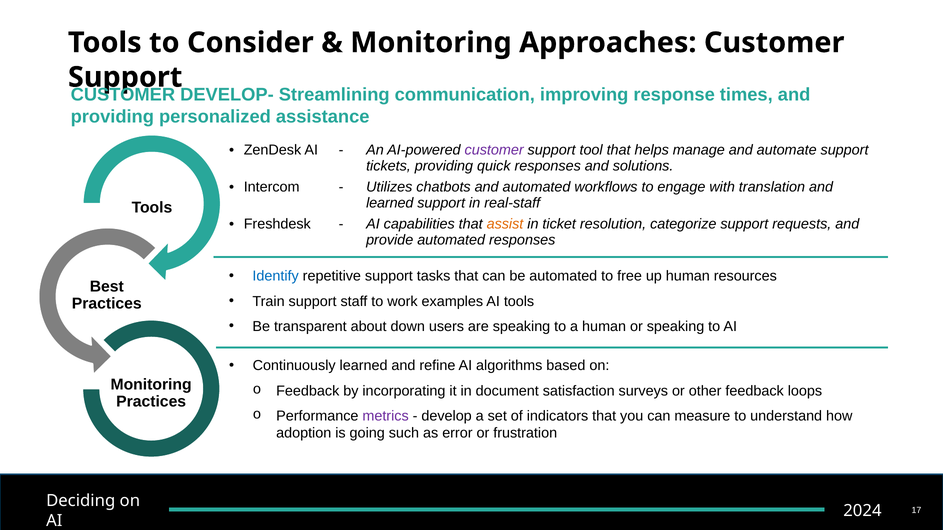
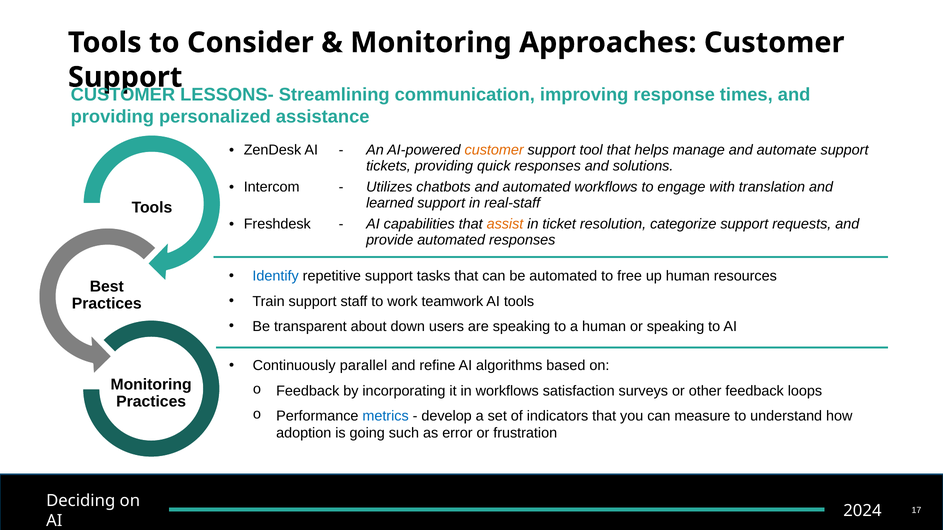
DEVELOP-: DEVELOP- -> LESSONS-
customer at (494, 150) colour: purple -> orange
examples: examples -> teamwork
Continuously learned: learned -> parallel
in document: document -> workflows
metrics colour: purple -> blue
